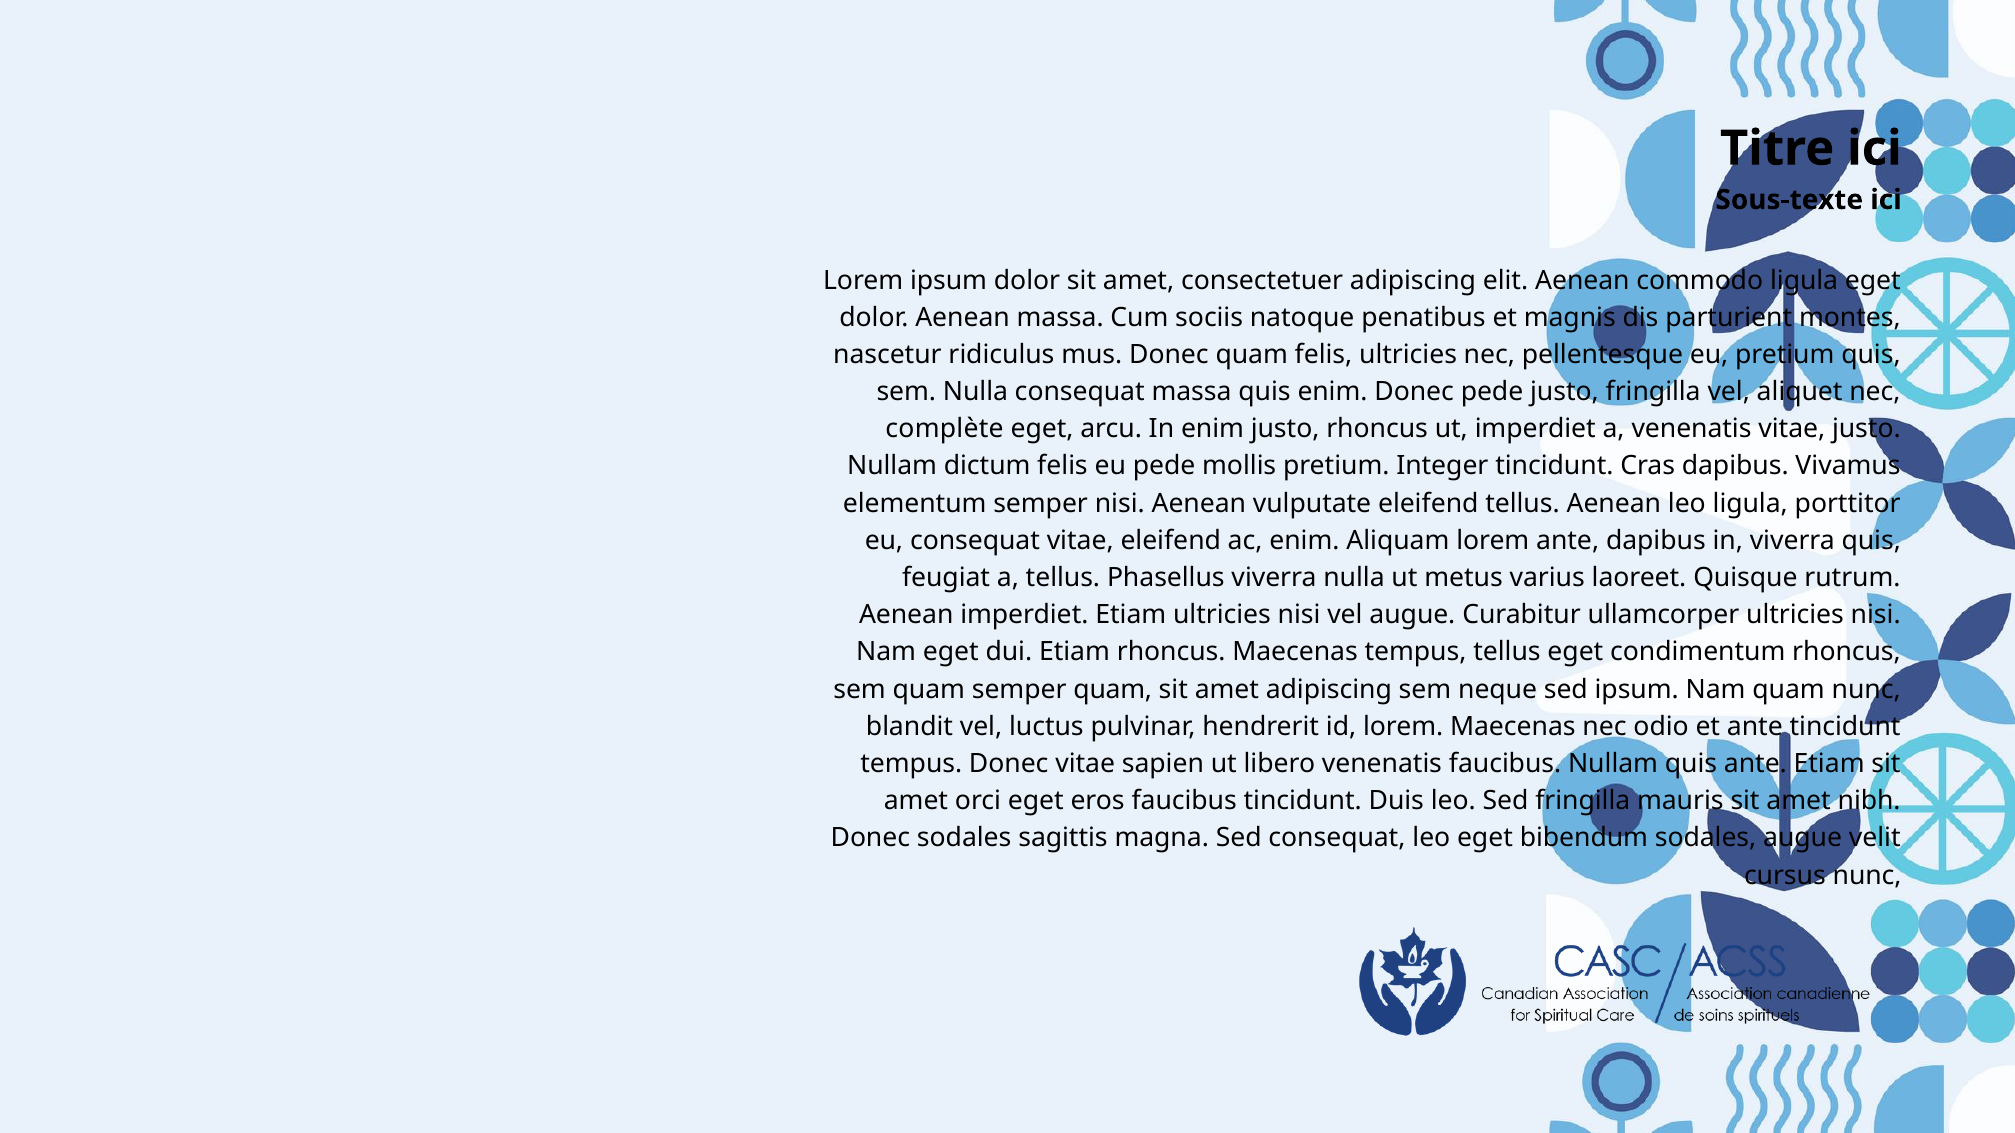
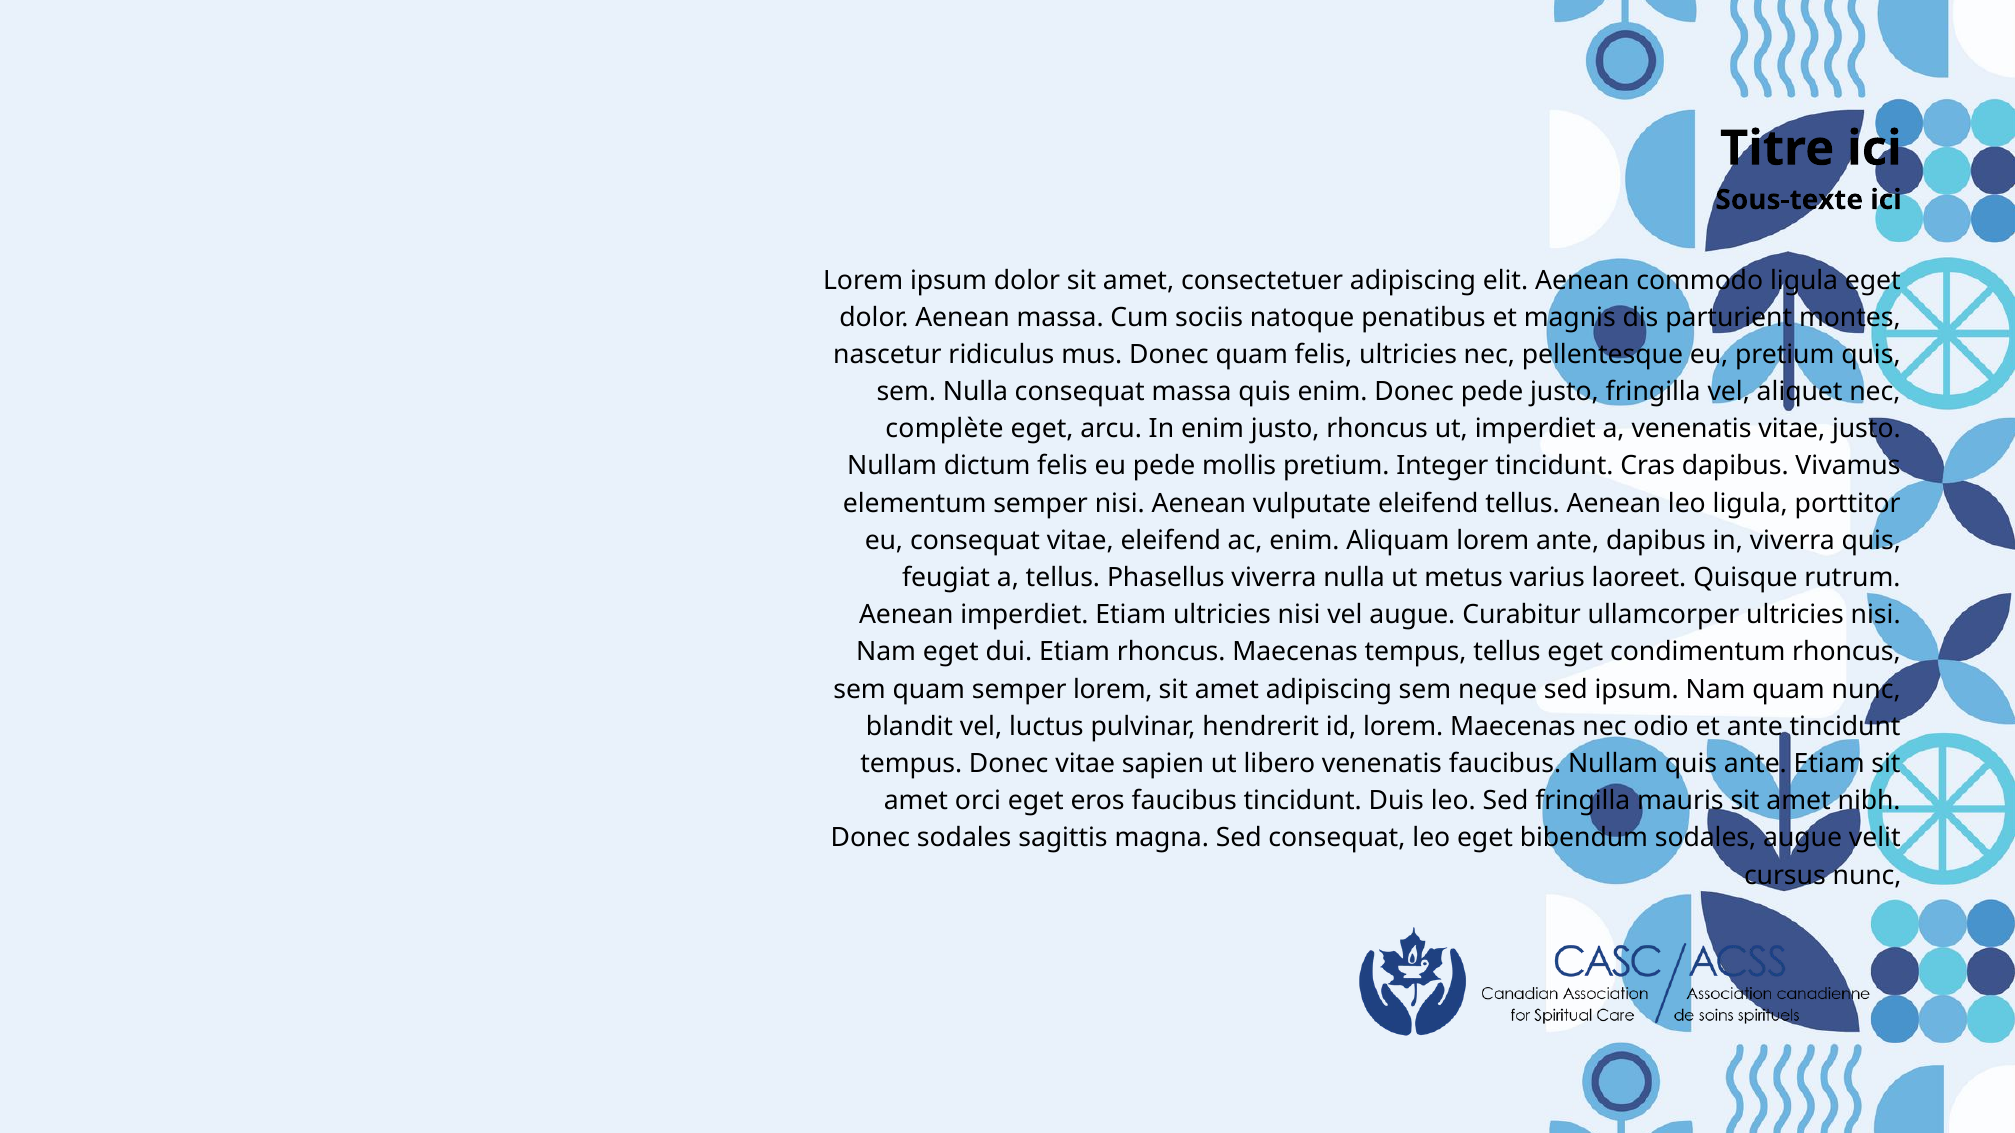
semper quam: quam -> lorem
